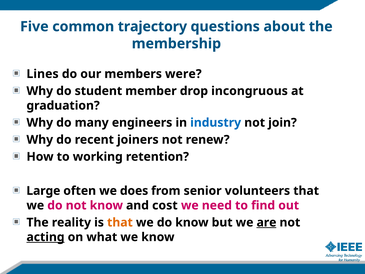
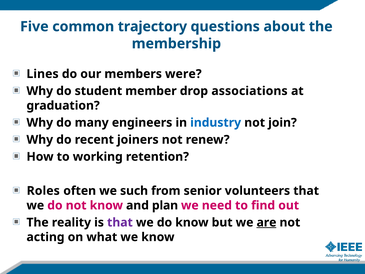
incongruous: incongruous -> associations
Large: Large -> Roles
does: does -> such
cost: cost -> plan
that at (120, 222) colour: orange -> purple
acting underline: present -> none
